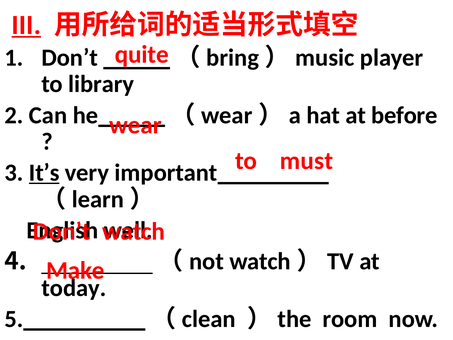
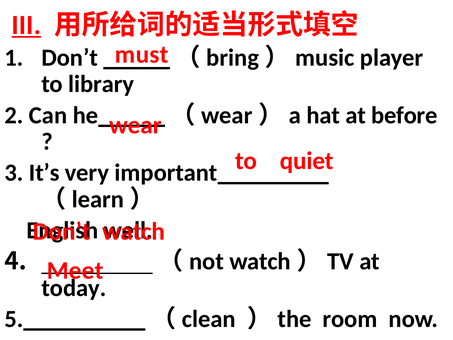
quite: quite -> must
must: must -> quiet
It’s underline: present -> none
Make: Make -> Meet
